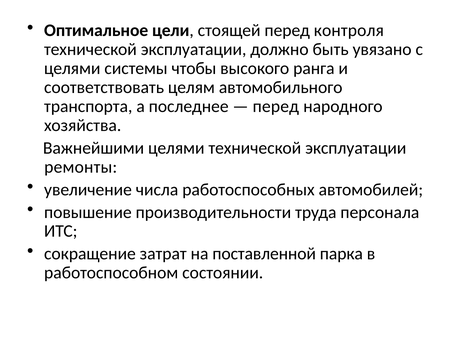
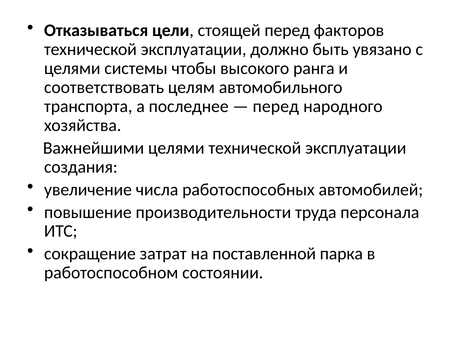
Оптимальное: Оптимальное -> Отказываться
контроля: контроля -> факторов
ремонты: ремонты -> создания
